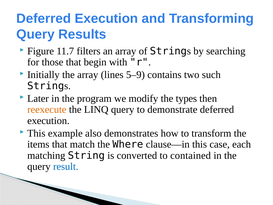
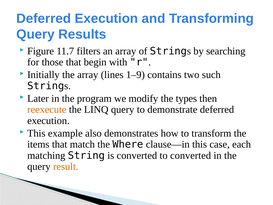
5–9: 5–9 -> 1–9
to contained: contained -> converted
result colour: blue -> orange
